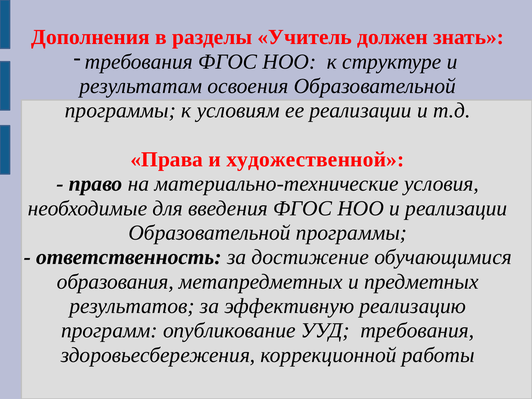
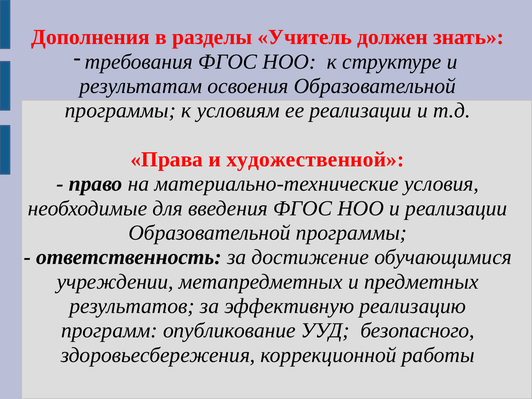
образования: образования -> учреждении
УУД требования: требования -> безопасного
